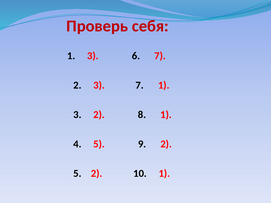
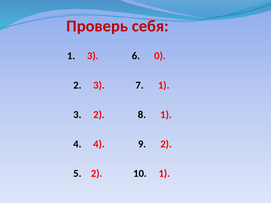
6 7: 7 -> 0
4 5: 5 -> 4
